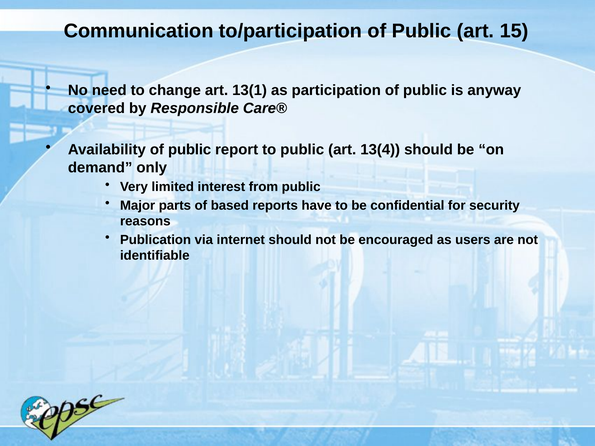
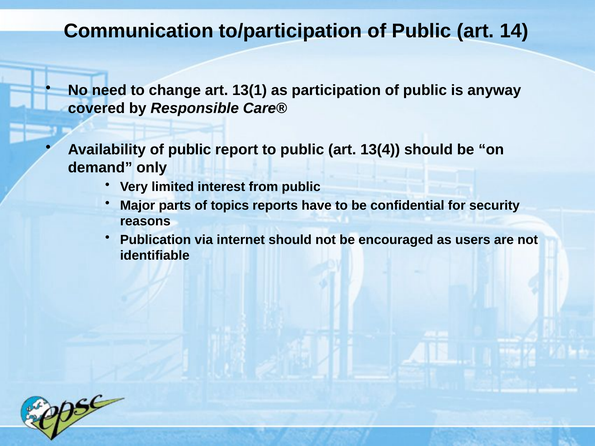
15: 15 -> 14
based: based -> topics
